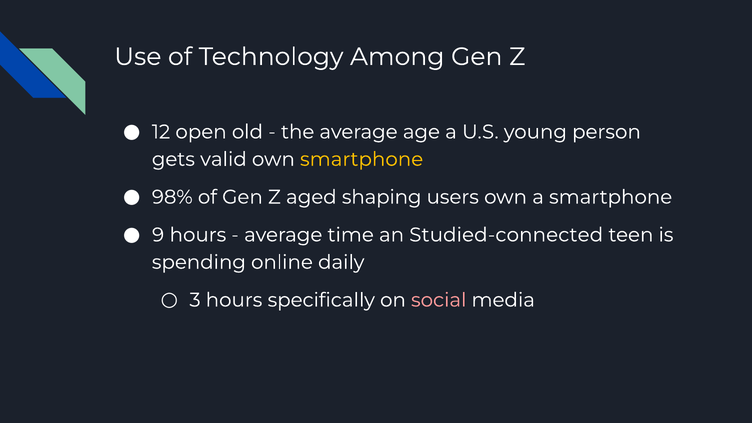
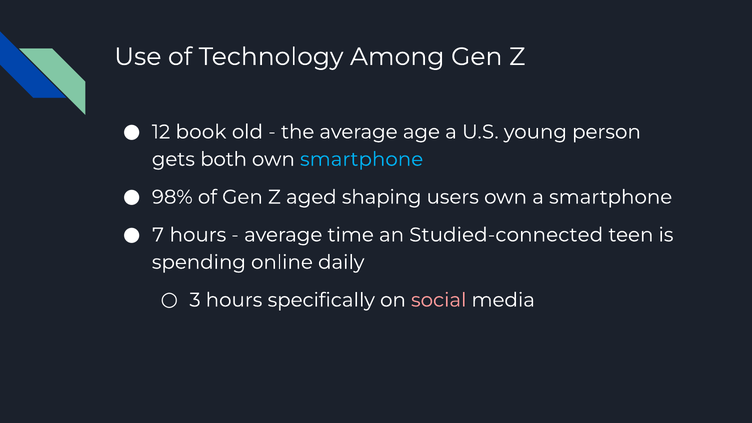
open: open -> book
valid: valid -> both
smartphone at (362, 159) colour: yellow -> light blue
9: 9 -> 7
